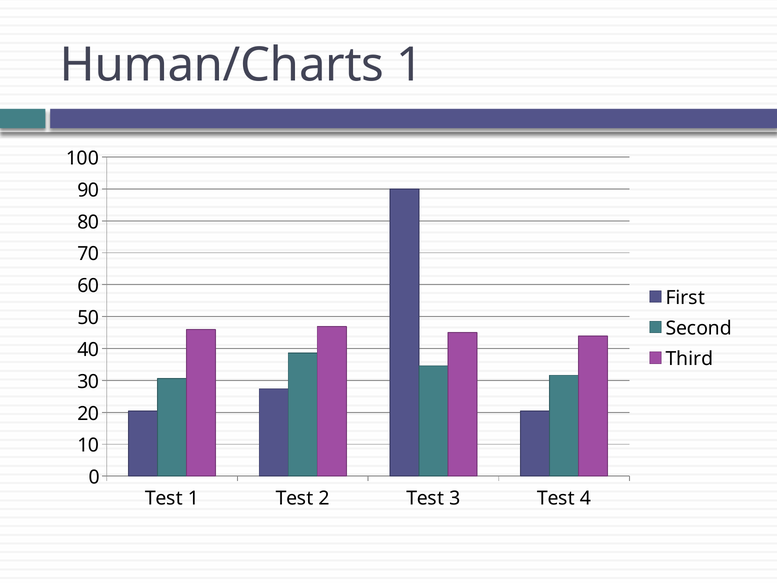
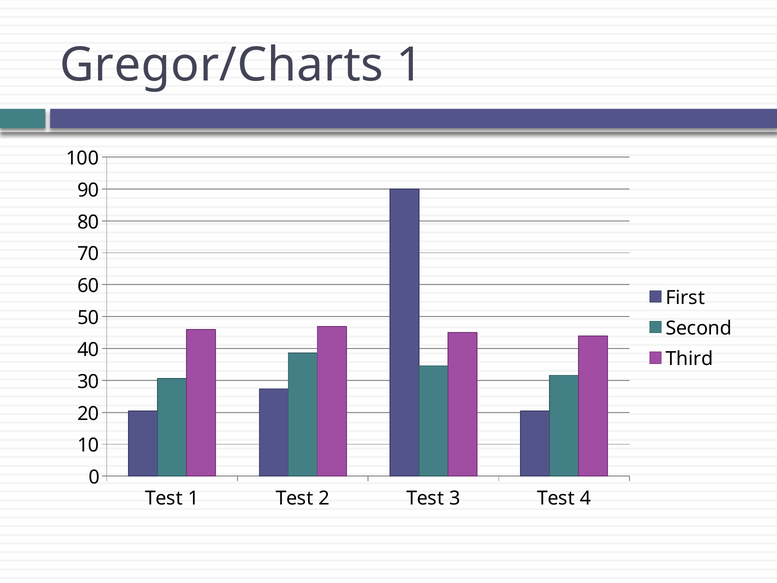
Human/Charts: Human/Charts -> Gregor/Charts
